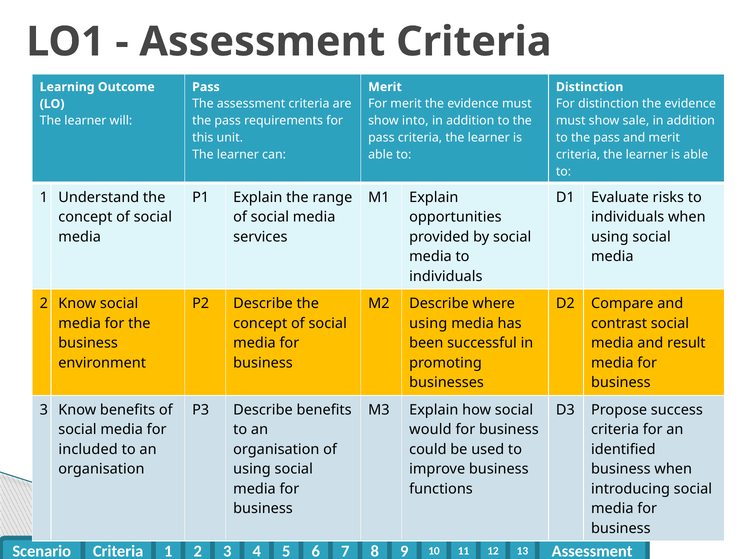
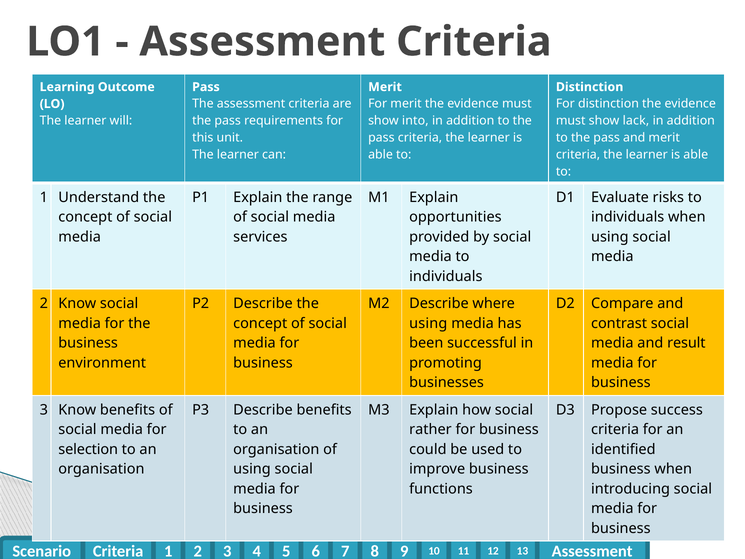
sale: sale -> lack
would: would -> rather
included: included -> selection
